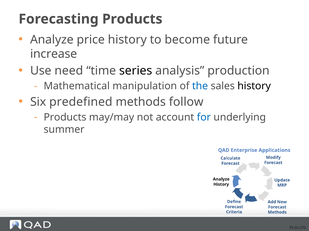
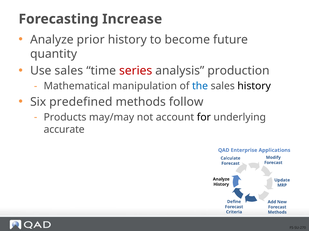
Forecasting Products: Products -> Increase
price: price -> prior
increase: increase -> quantity
Use need: need -> sales
series colour: black -> red
for colour: blue -> black
summer: summer -> accurate
